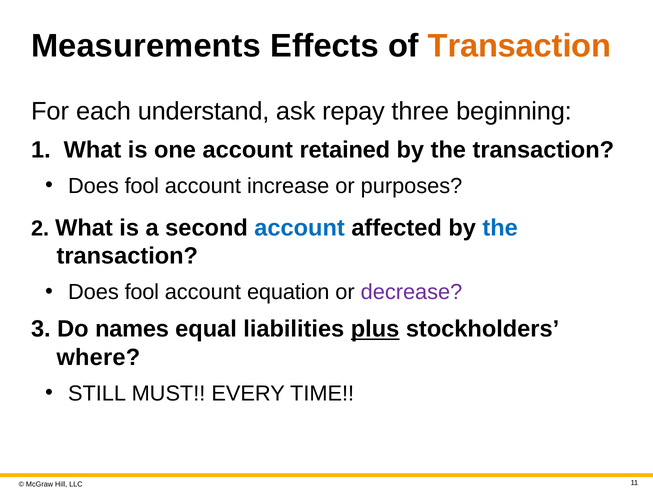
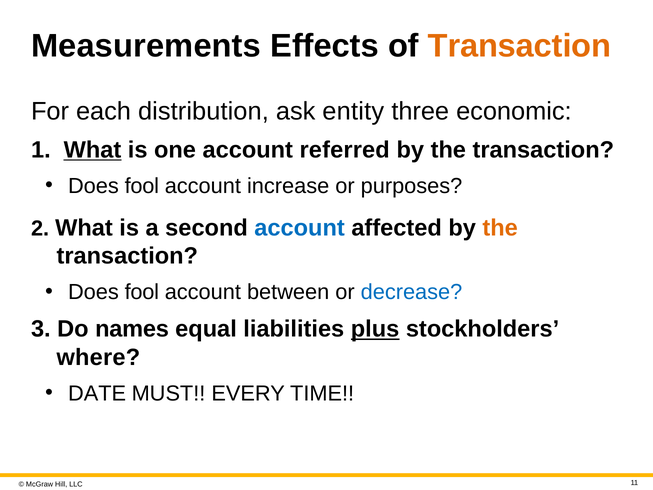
understand: understand -> distribution
repay: repay -> entity
beginning: beginning -> economic
What at (92, 150) underline: none -> present
retained: retained -> referred
the at (500, 228) colour: blue -> orange
equation: equation -> between
decrease colour: purple -> blue
STILL: STILL -> DATE
